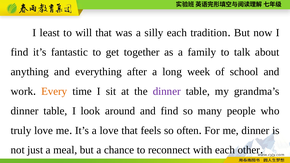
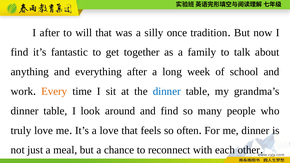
I least: least -> after
silly each: each -> once
dinner at (167, 91) colour: purple -> blue
